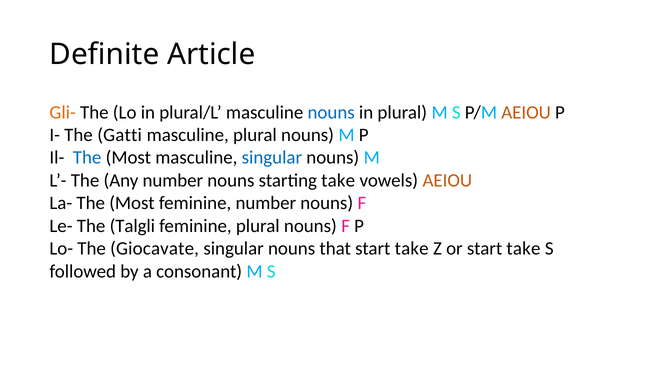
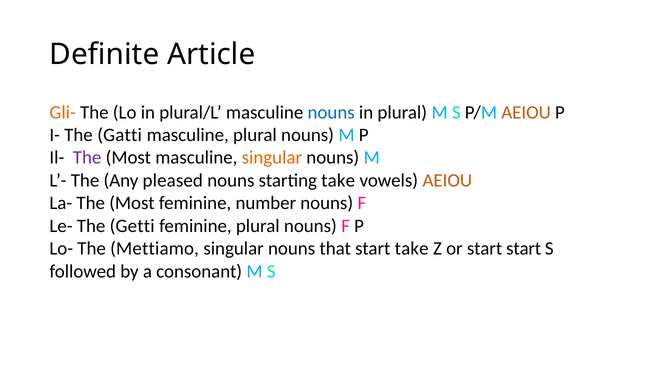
The at (87, 158) colour: blue -> purple
singular at (272, 158) colour: blue -> orange
Any number: number -> pleased
Talgli: Talgli -> Getti
Giocavate: Giocavate -> Mettiamo
or start take: take -> start
